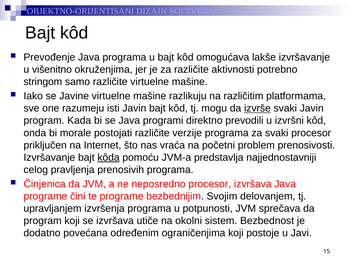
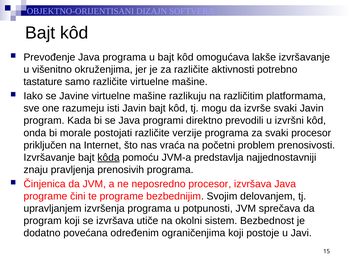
stringom: stringom -> tastature
izvrše underline: present -> none
celog: celog -> znaju
